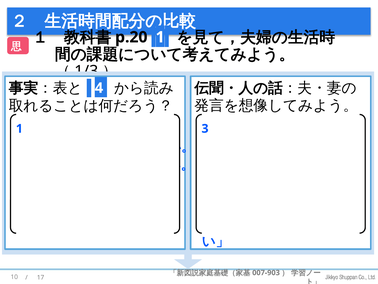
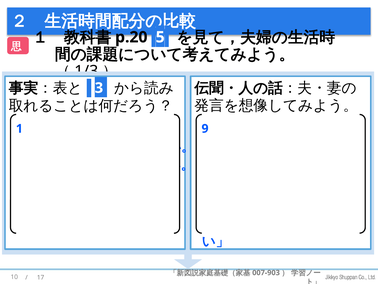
1 at (160, 37): 1 -> 5
4: 4 -> 3
3: 3 -> 9
